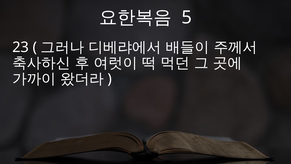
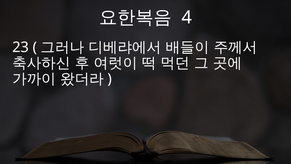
5: 5 -> 4
